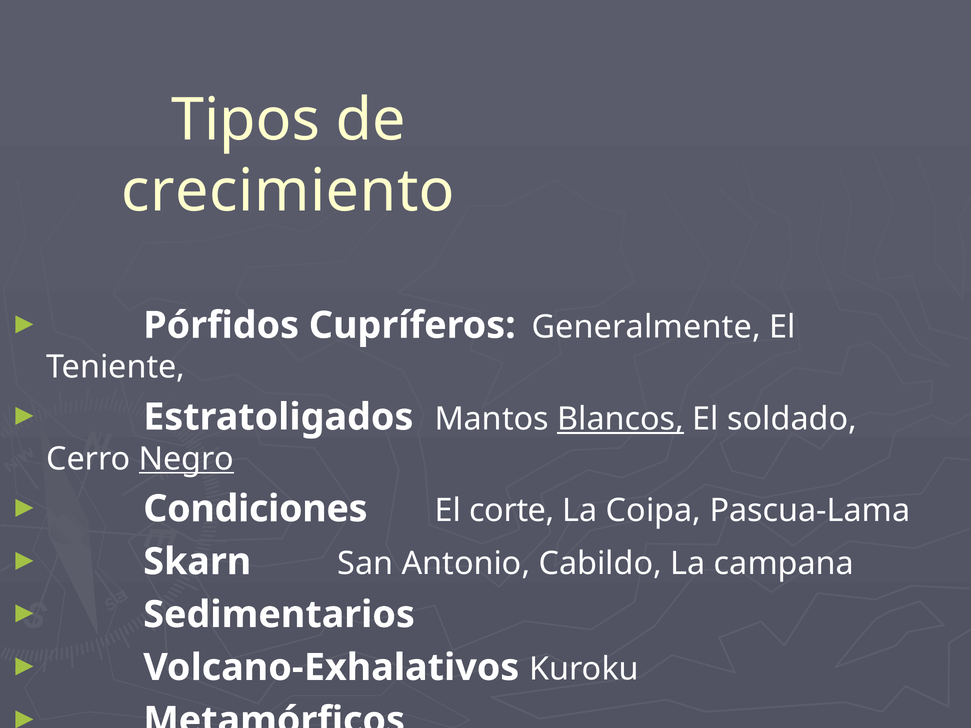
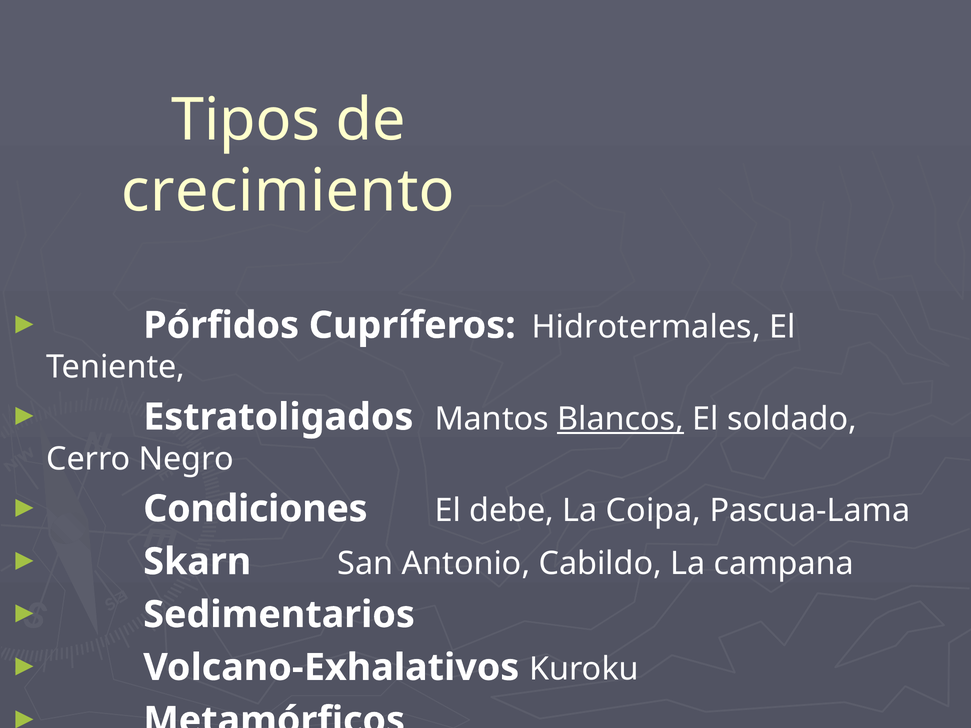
Generalmente: Generalmente -> Hidrotermales
Negro underline: present -> none
corte: corte -> debe
